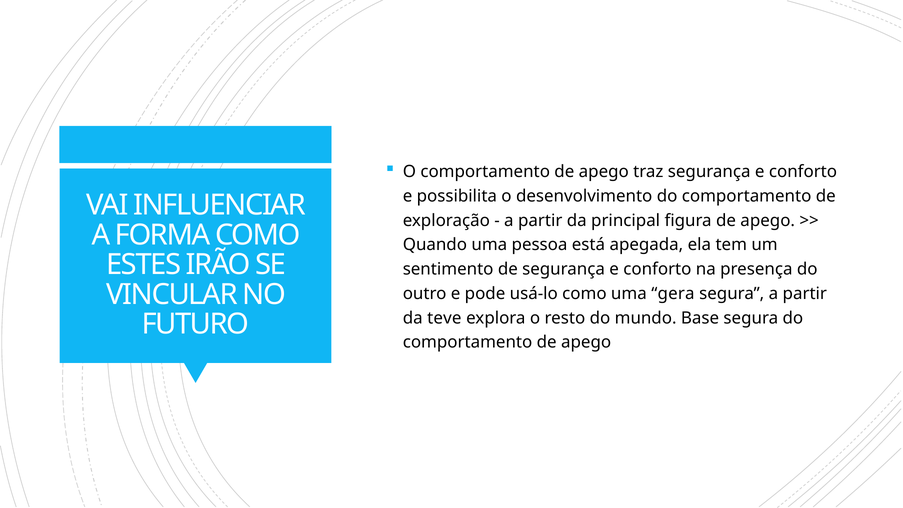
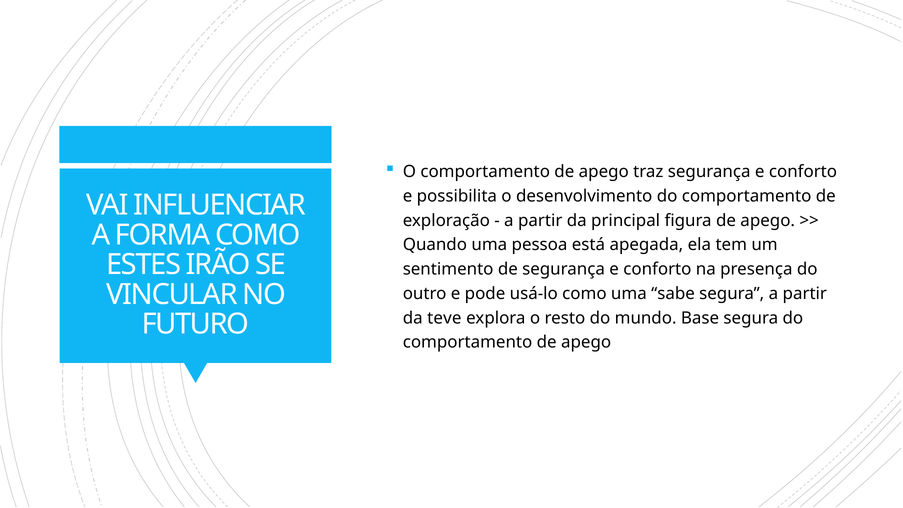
gera: gera -> sabe
